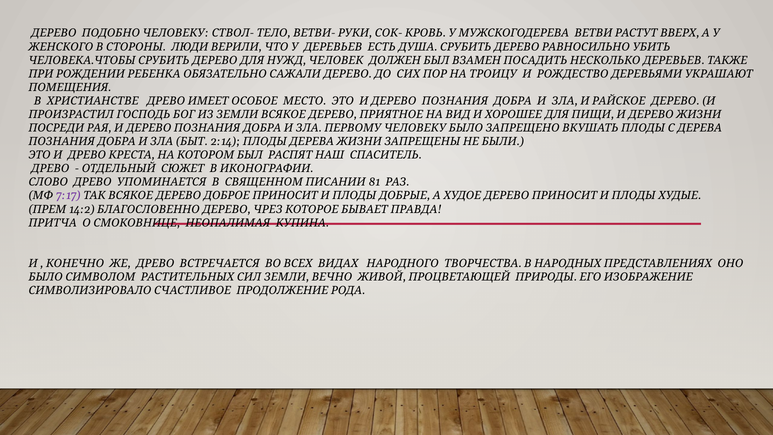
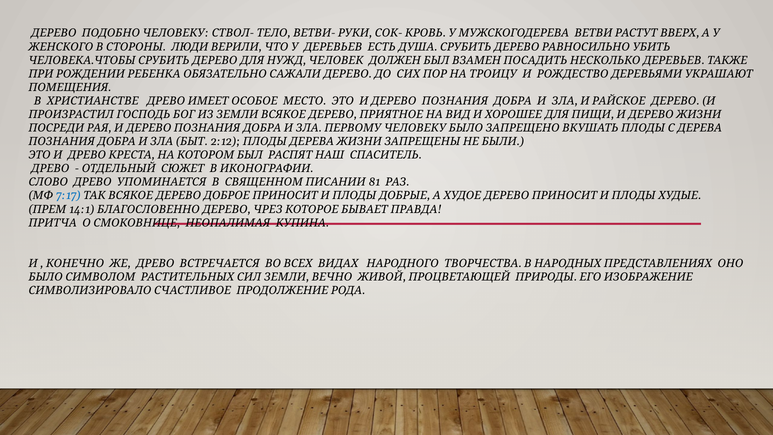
2:14: 2:14 -> 2:12
7:17 colour: purple -> blue
14:2: 14:2 -> 14:1
